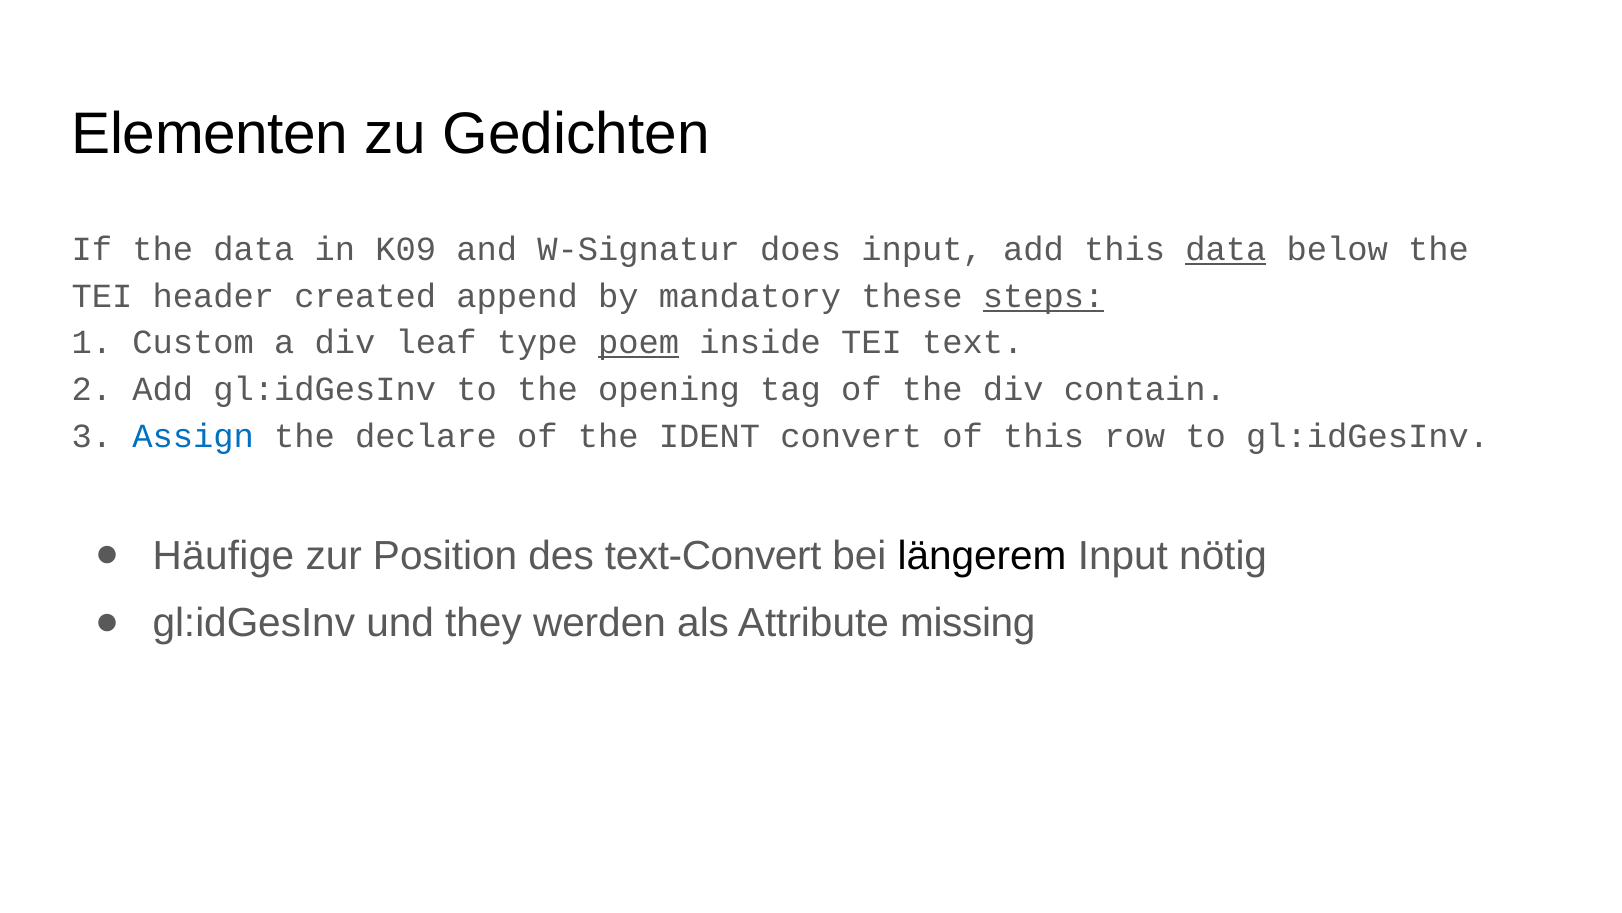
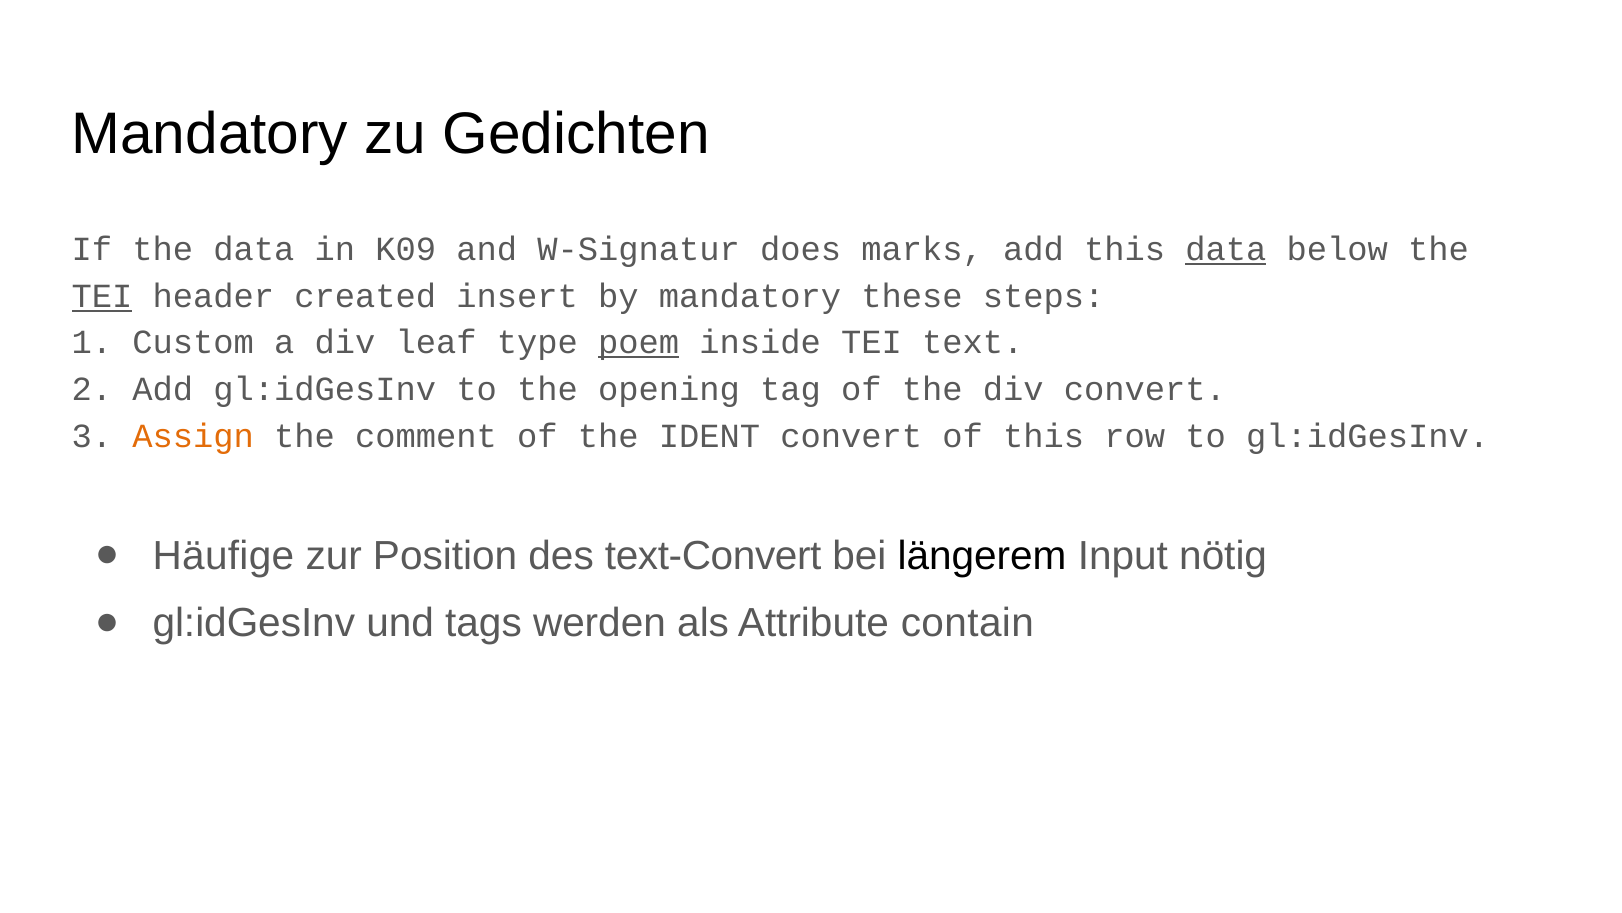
Elementen at (210, 134): Elementen -> Mandatory
does input: input -> marks
TEI at (102, 296) underline: none -> present
append: append -> insert
steps underline: present -> none
div contain: contain -> convert
Assign colour: blue -> orange
declare: declare -> comment
they: they -> tags
missing: missing -> contain
